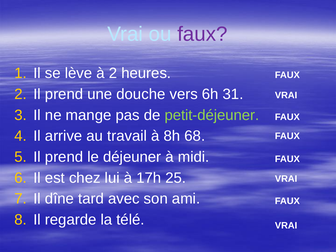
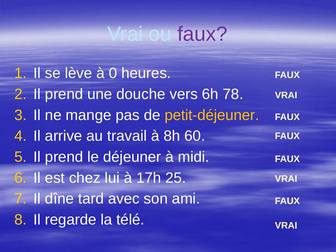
à 2: 2 -> 0
31: 31 -> 78
petit-déjeuner colour: light green -> yellow
68: 68 -> 60
